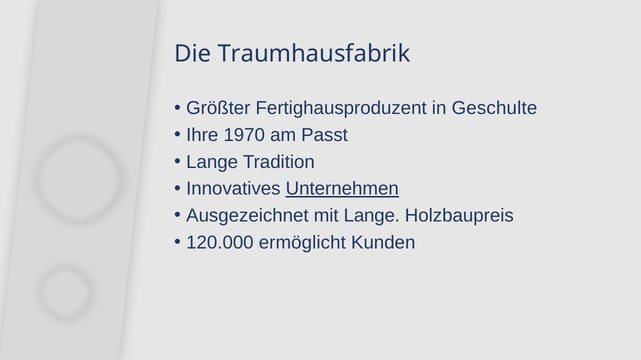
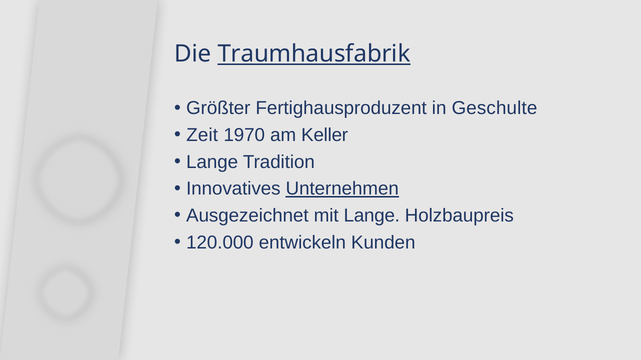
Traumhausfabrik underline: none -> present
Ihre: Ihre -> Zeit
Passt: Passt -> Keller
ermöglicht: ermöglicht -> entwickeln
